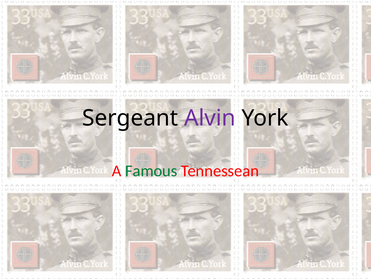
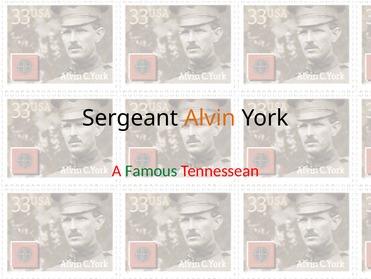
Alvin colour: purple -> orange
